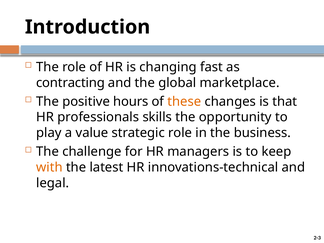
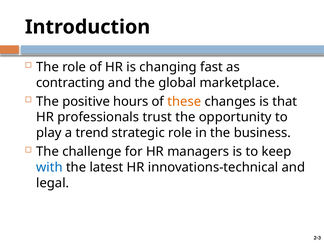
skills: skills -> trust
value: value -> trend
with colour: orange -> blue
